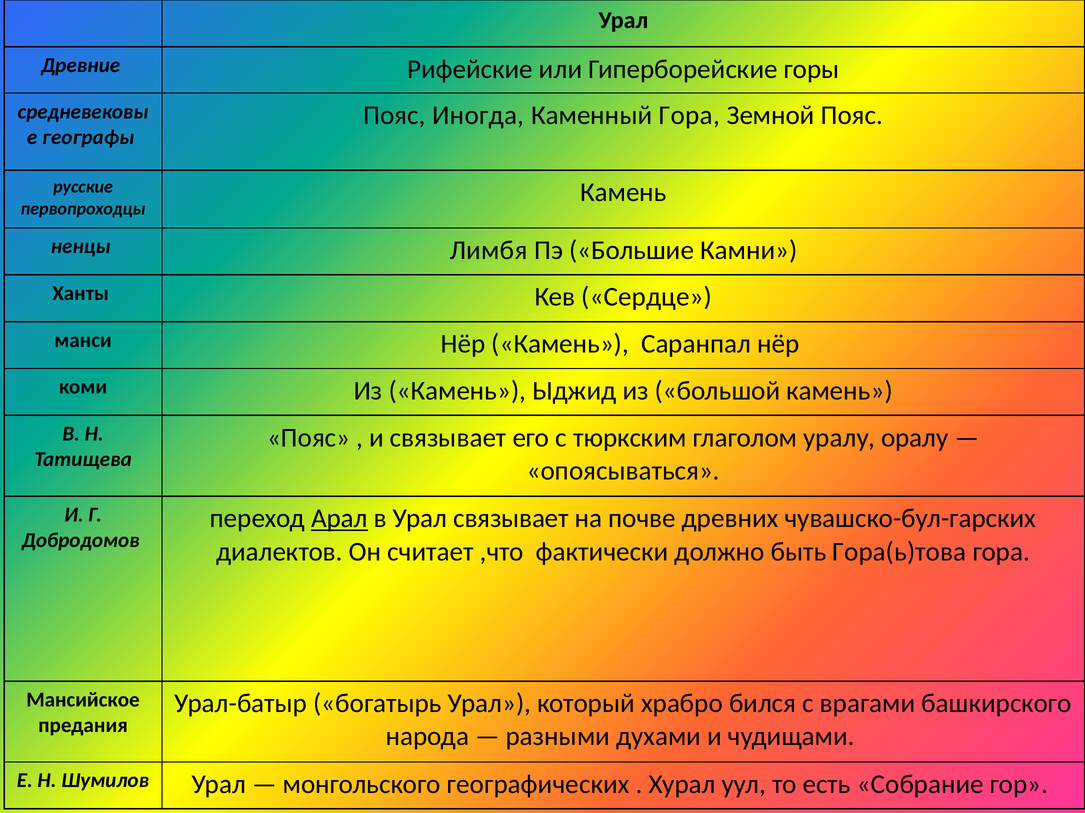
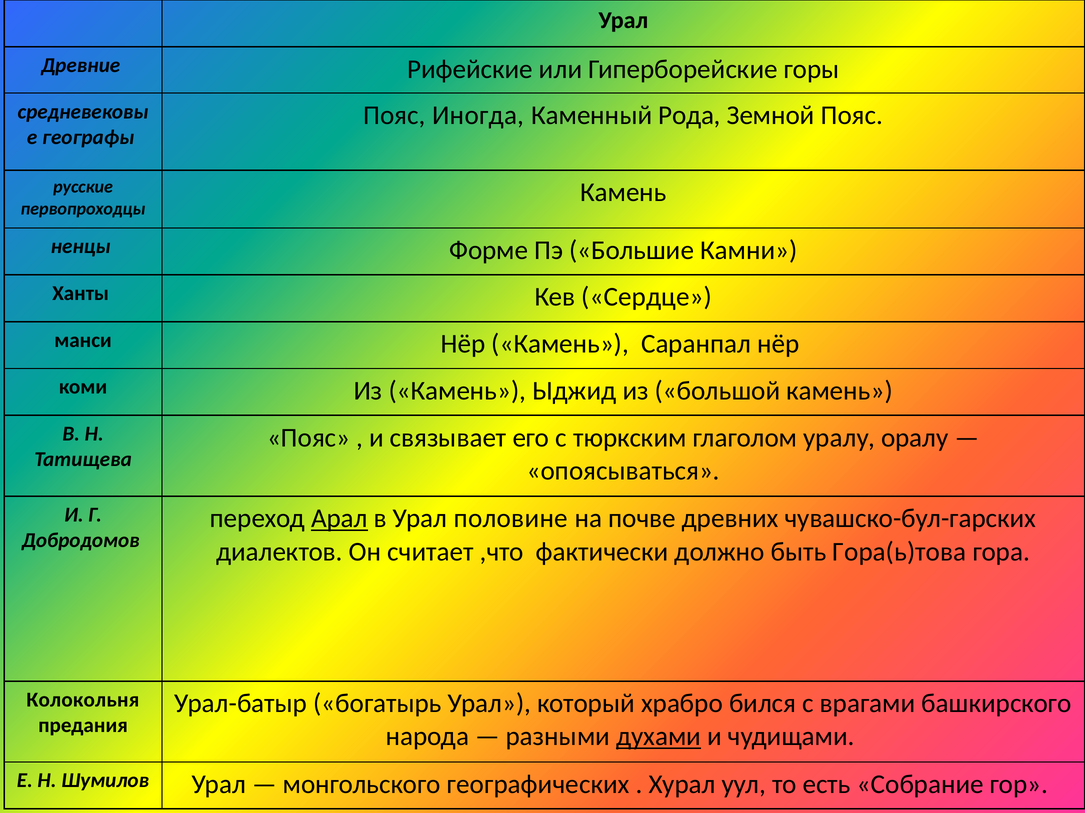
Каменный Гора: Гора -> Рода
Лимбя: Лимбя -> Форме
Урал связывает: связывает -> половине
Мансийское: Мансийское -> Колокольня
духами underline: none -> present
